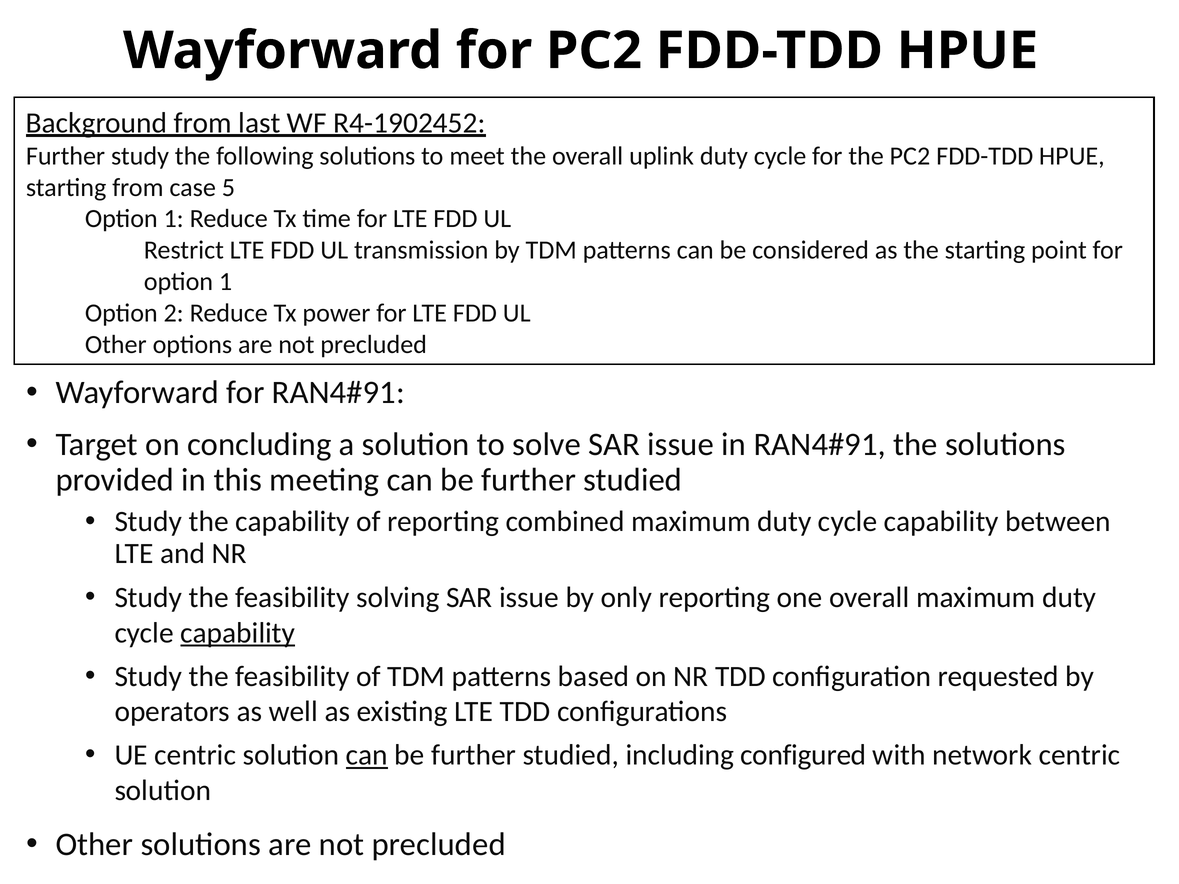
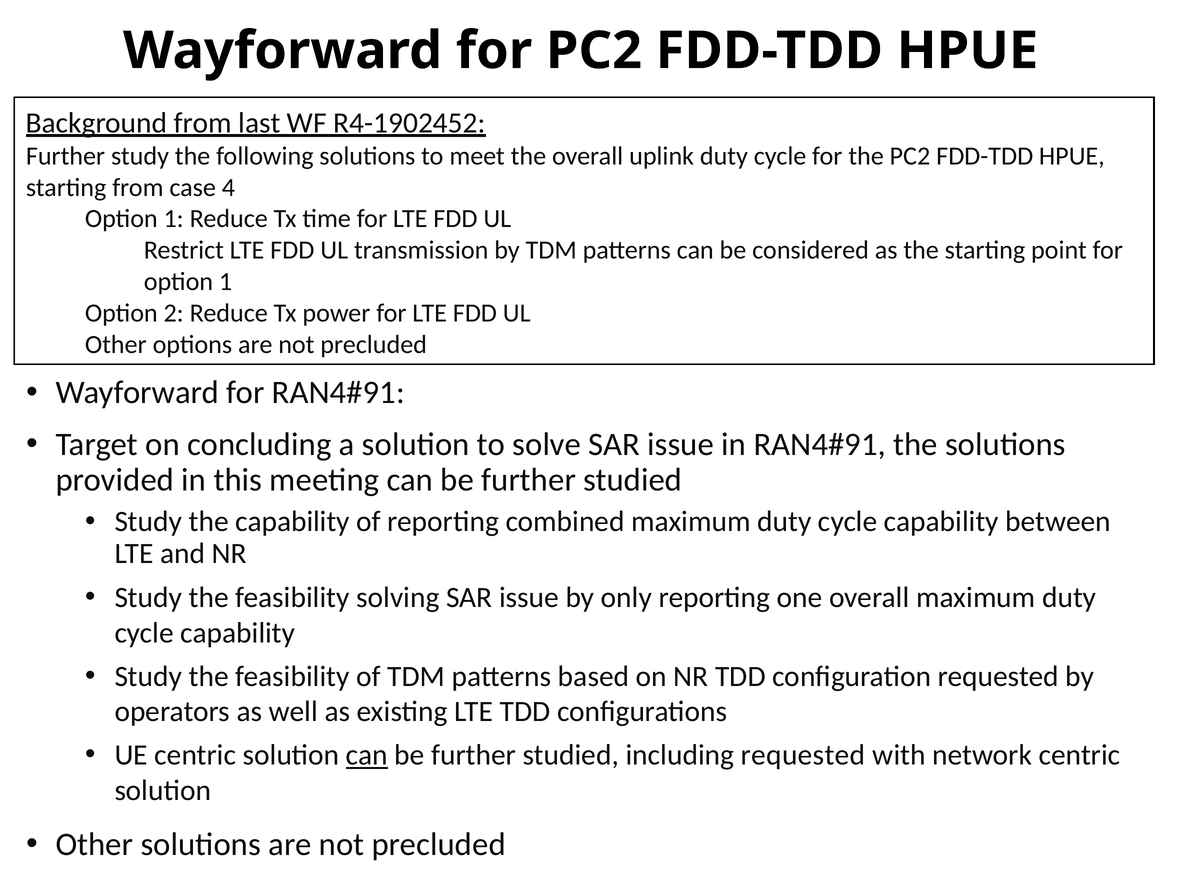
5: 5 -> 4
capability at (238, 633) underline: present -> none
including configured: configured -> requested
